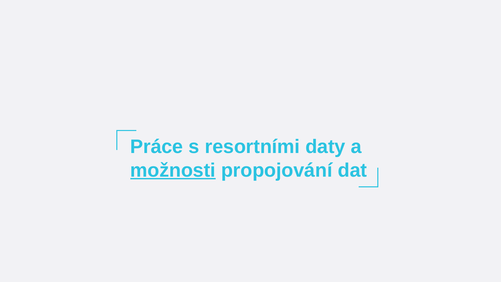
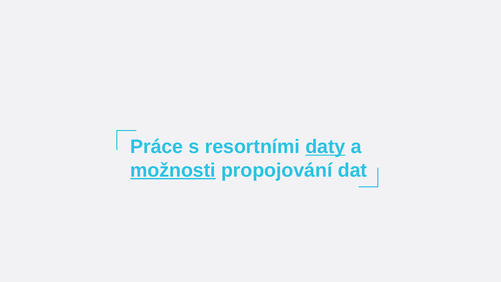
daty underline: none -> present
